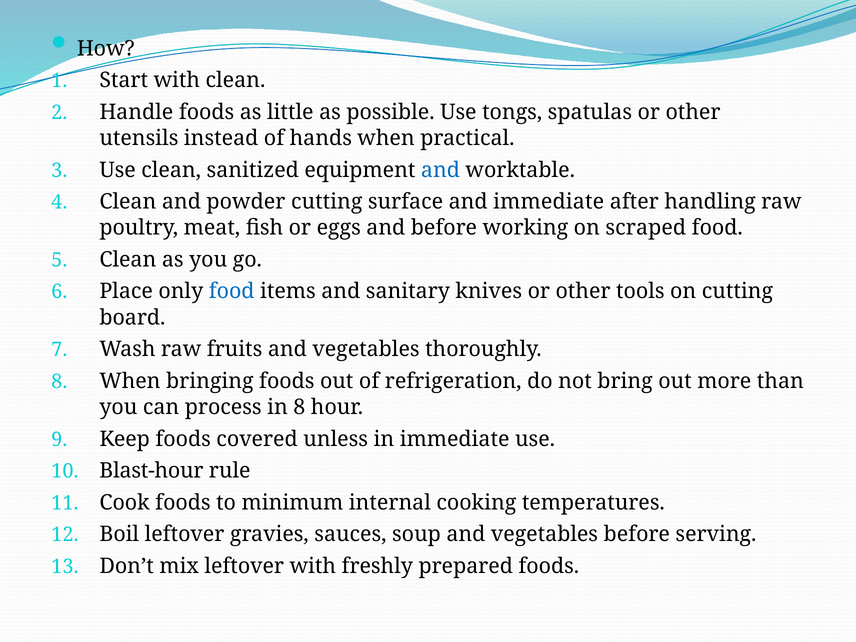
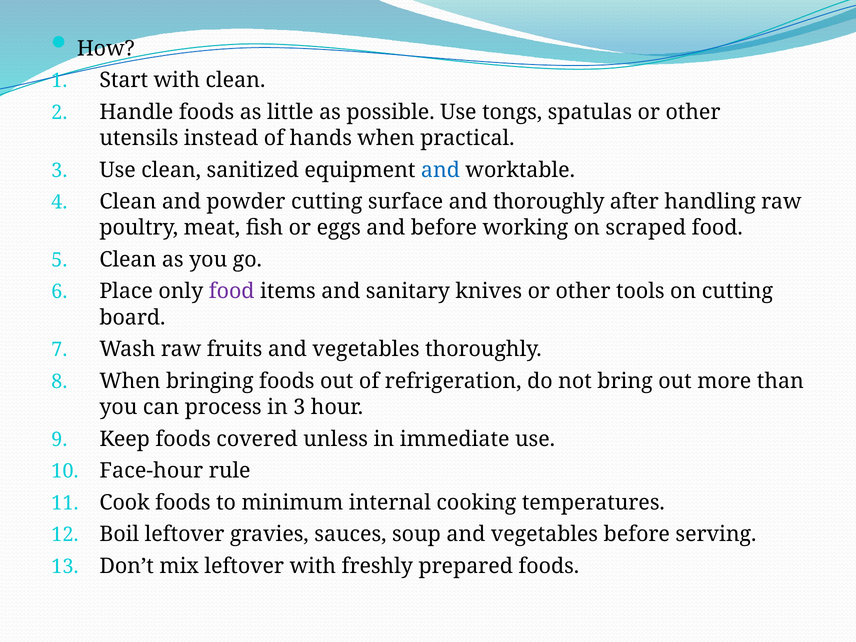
and immediate: immediate -> thoroughly
food at (232, 291) colour: blue -> purple
in 8: 8 -> 3
Blast-hour: Blast-hour -> Face-hour
